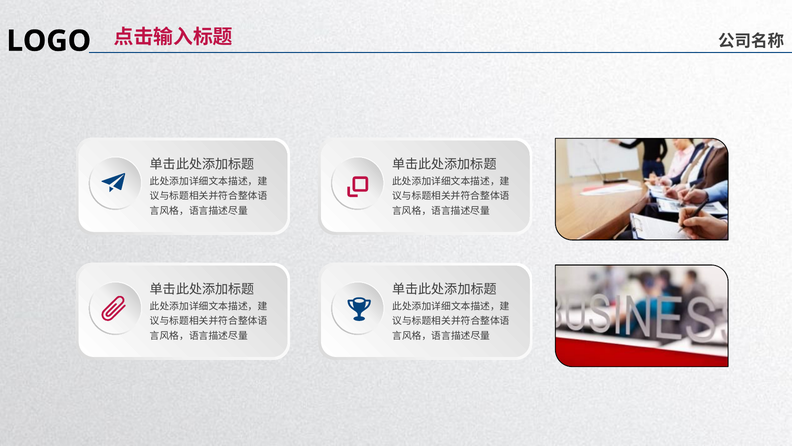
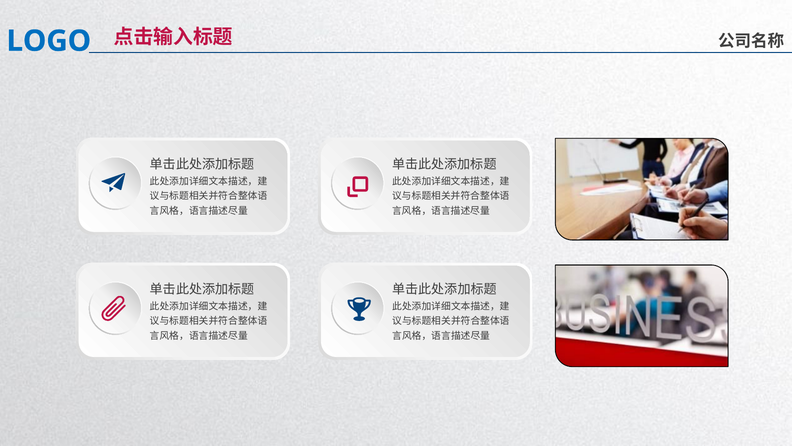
LOGO colour: black -> blue
